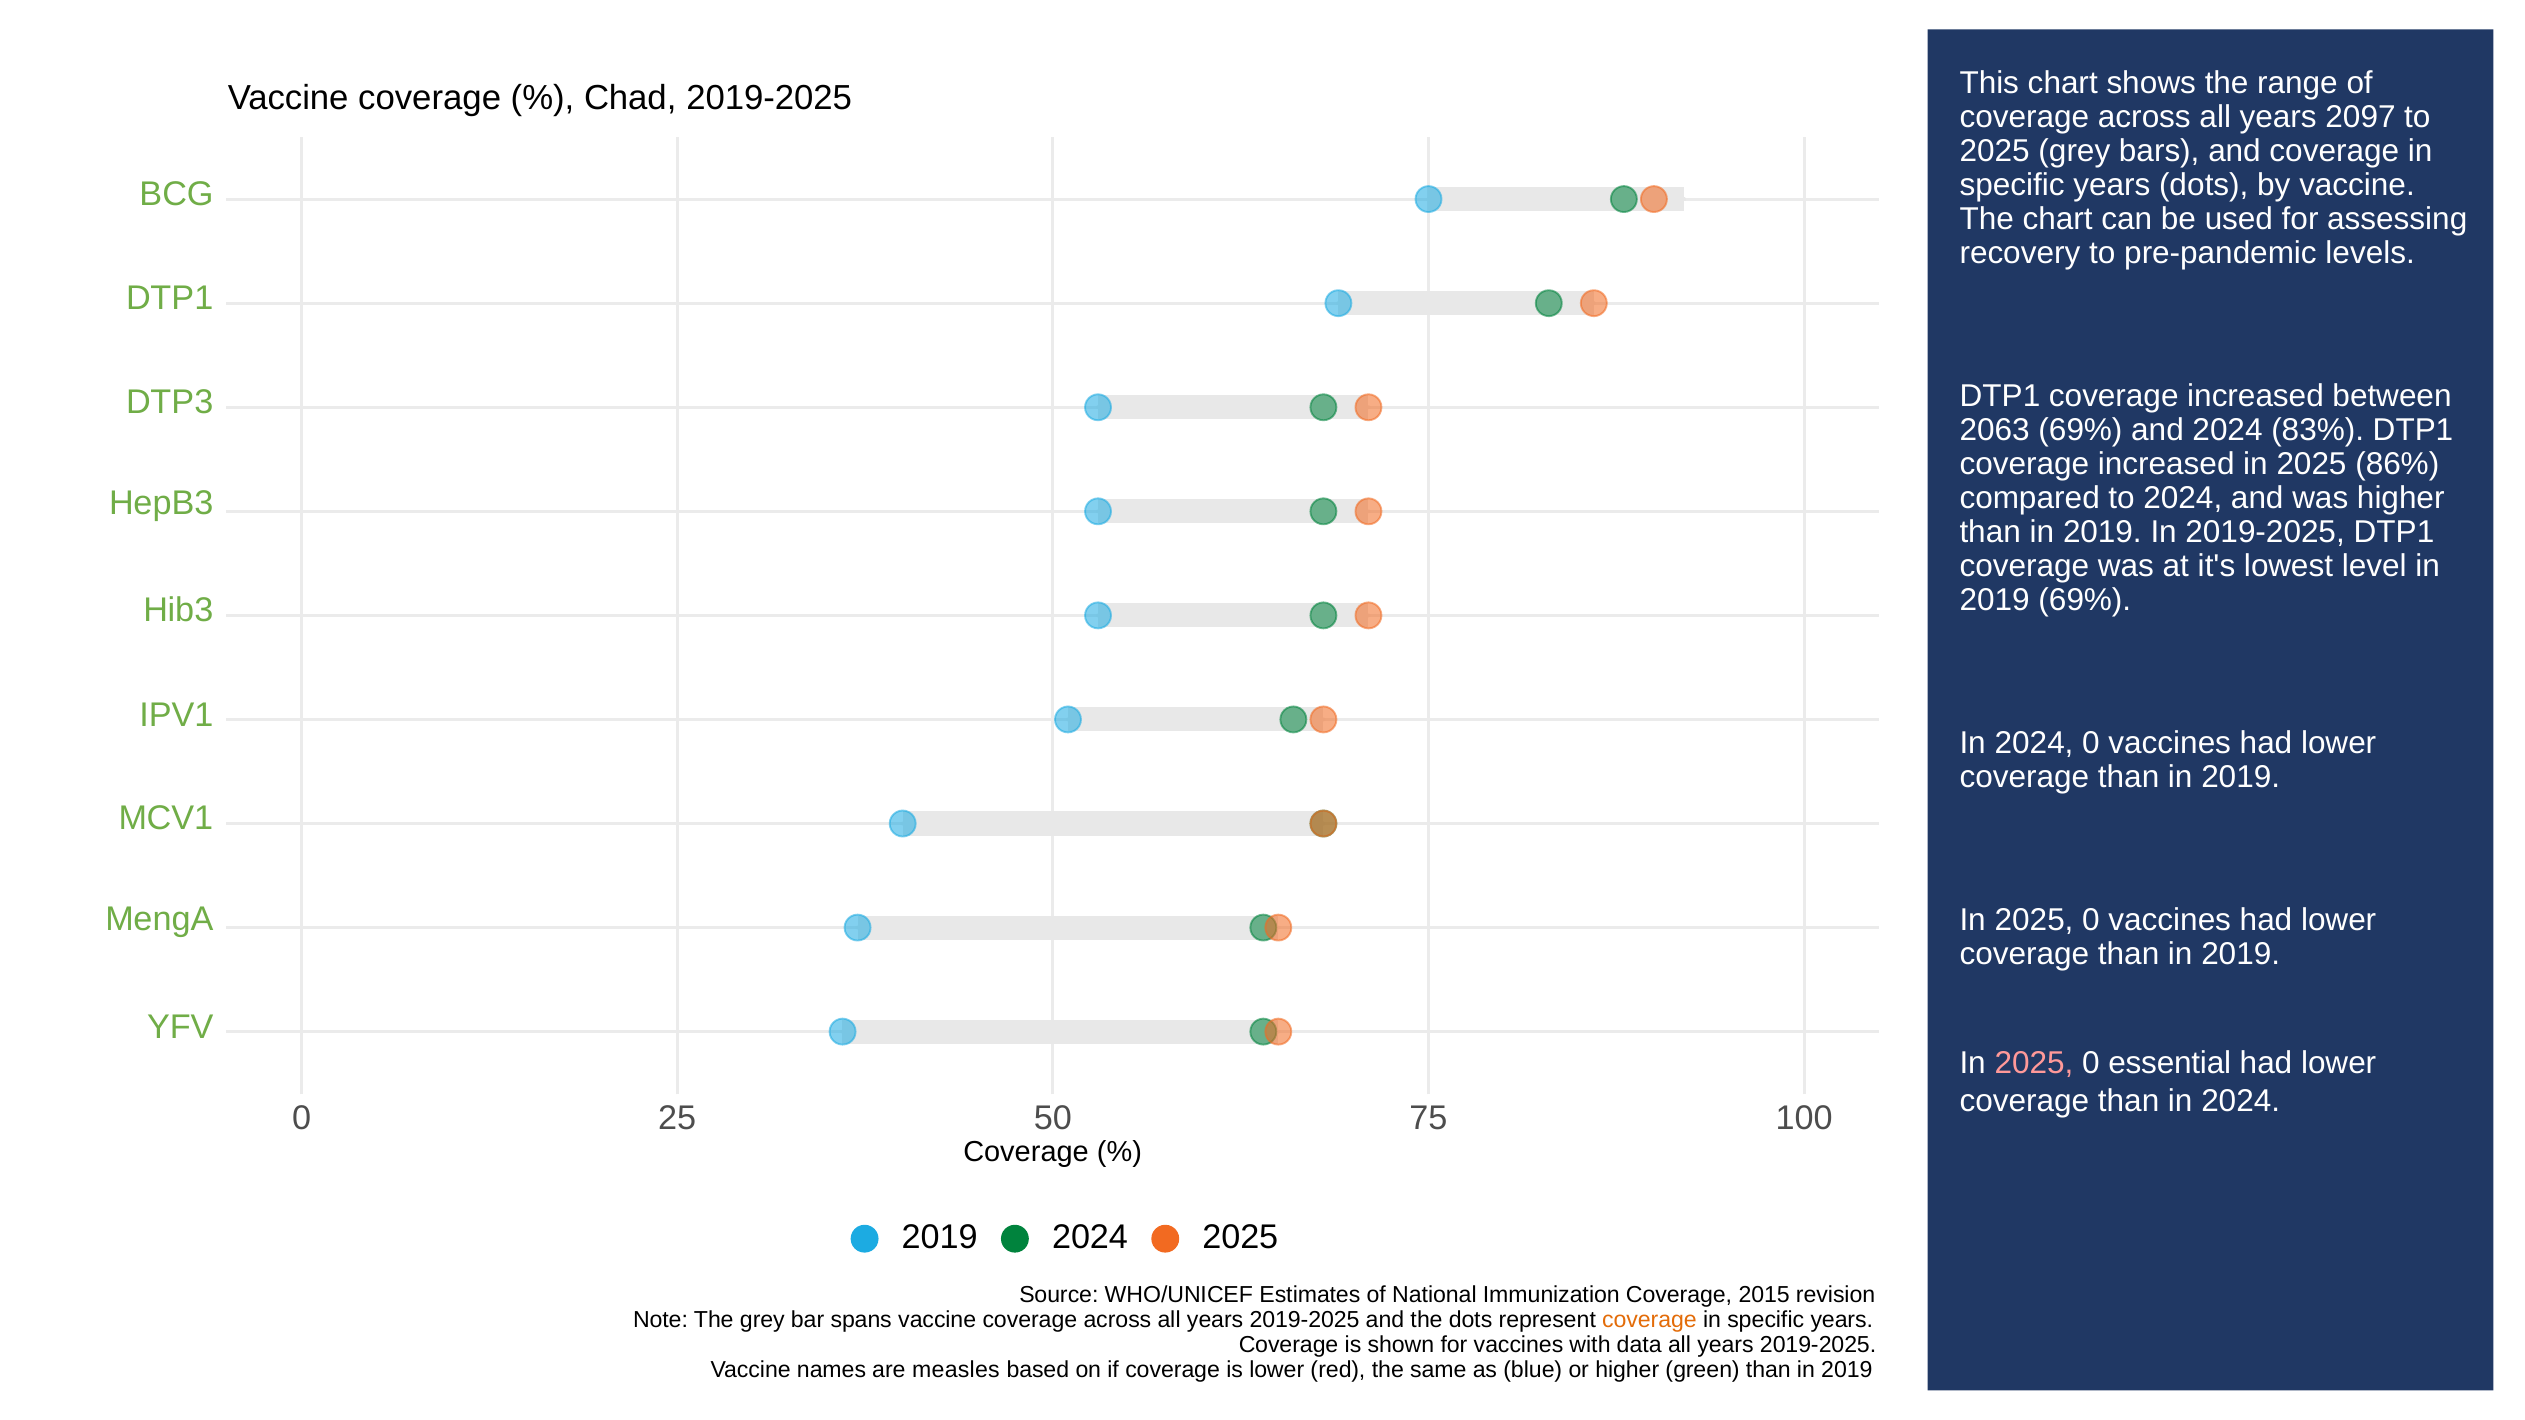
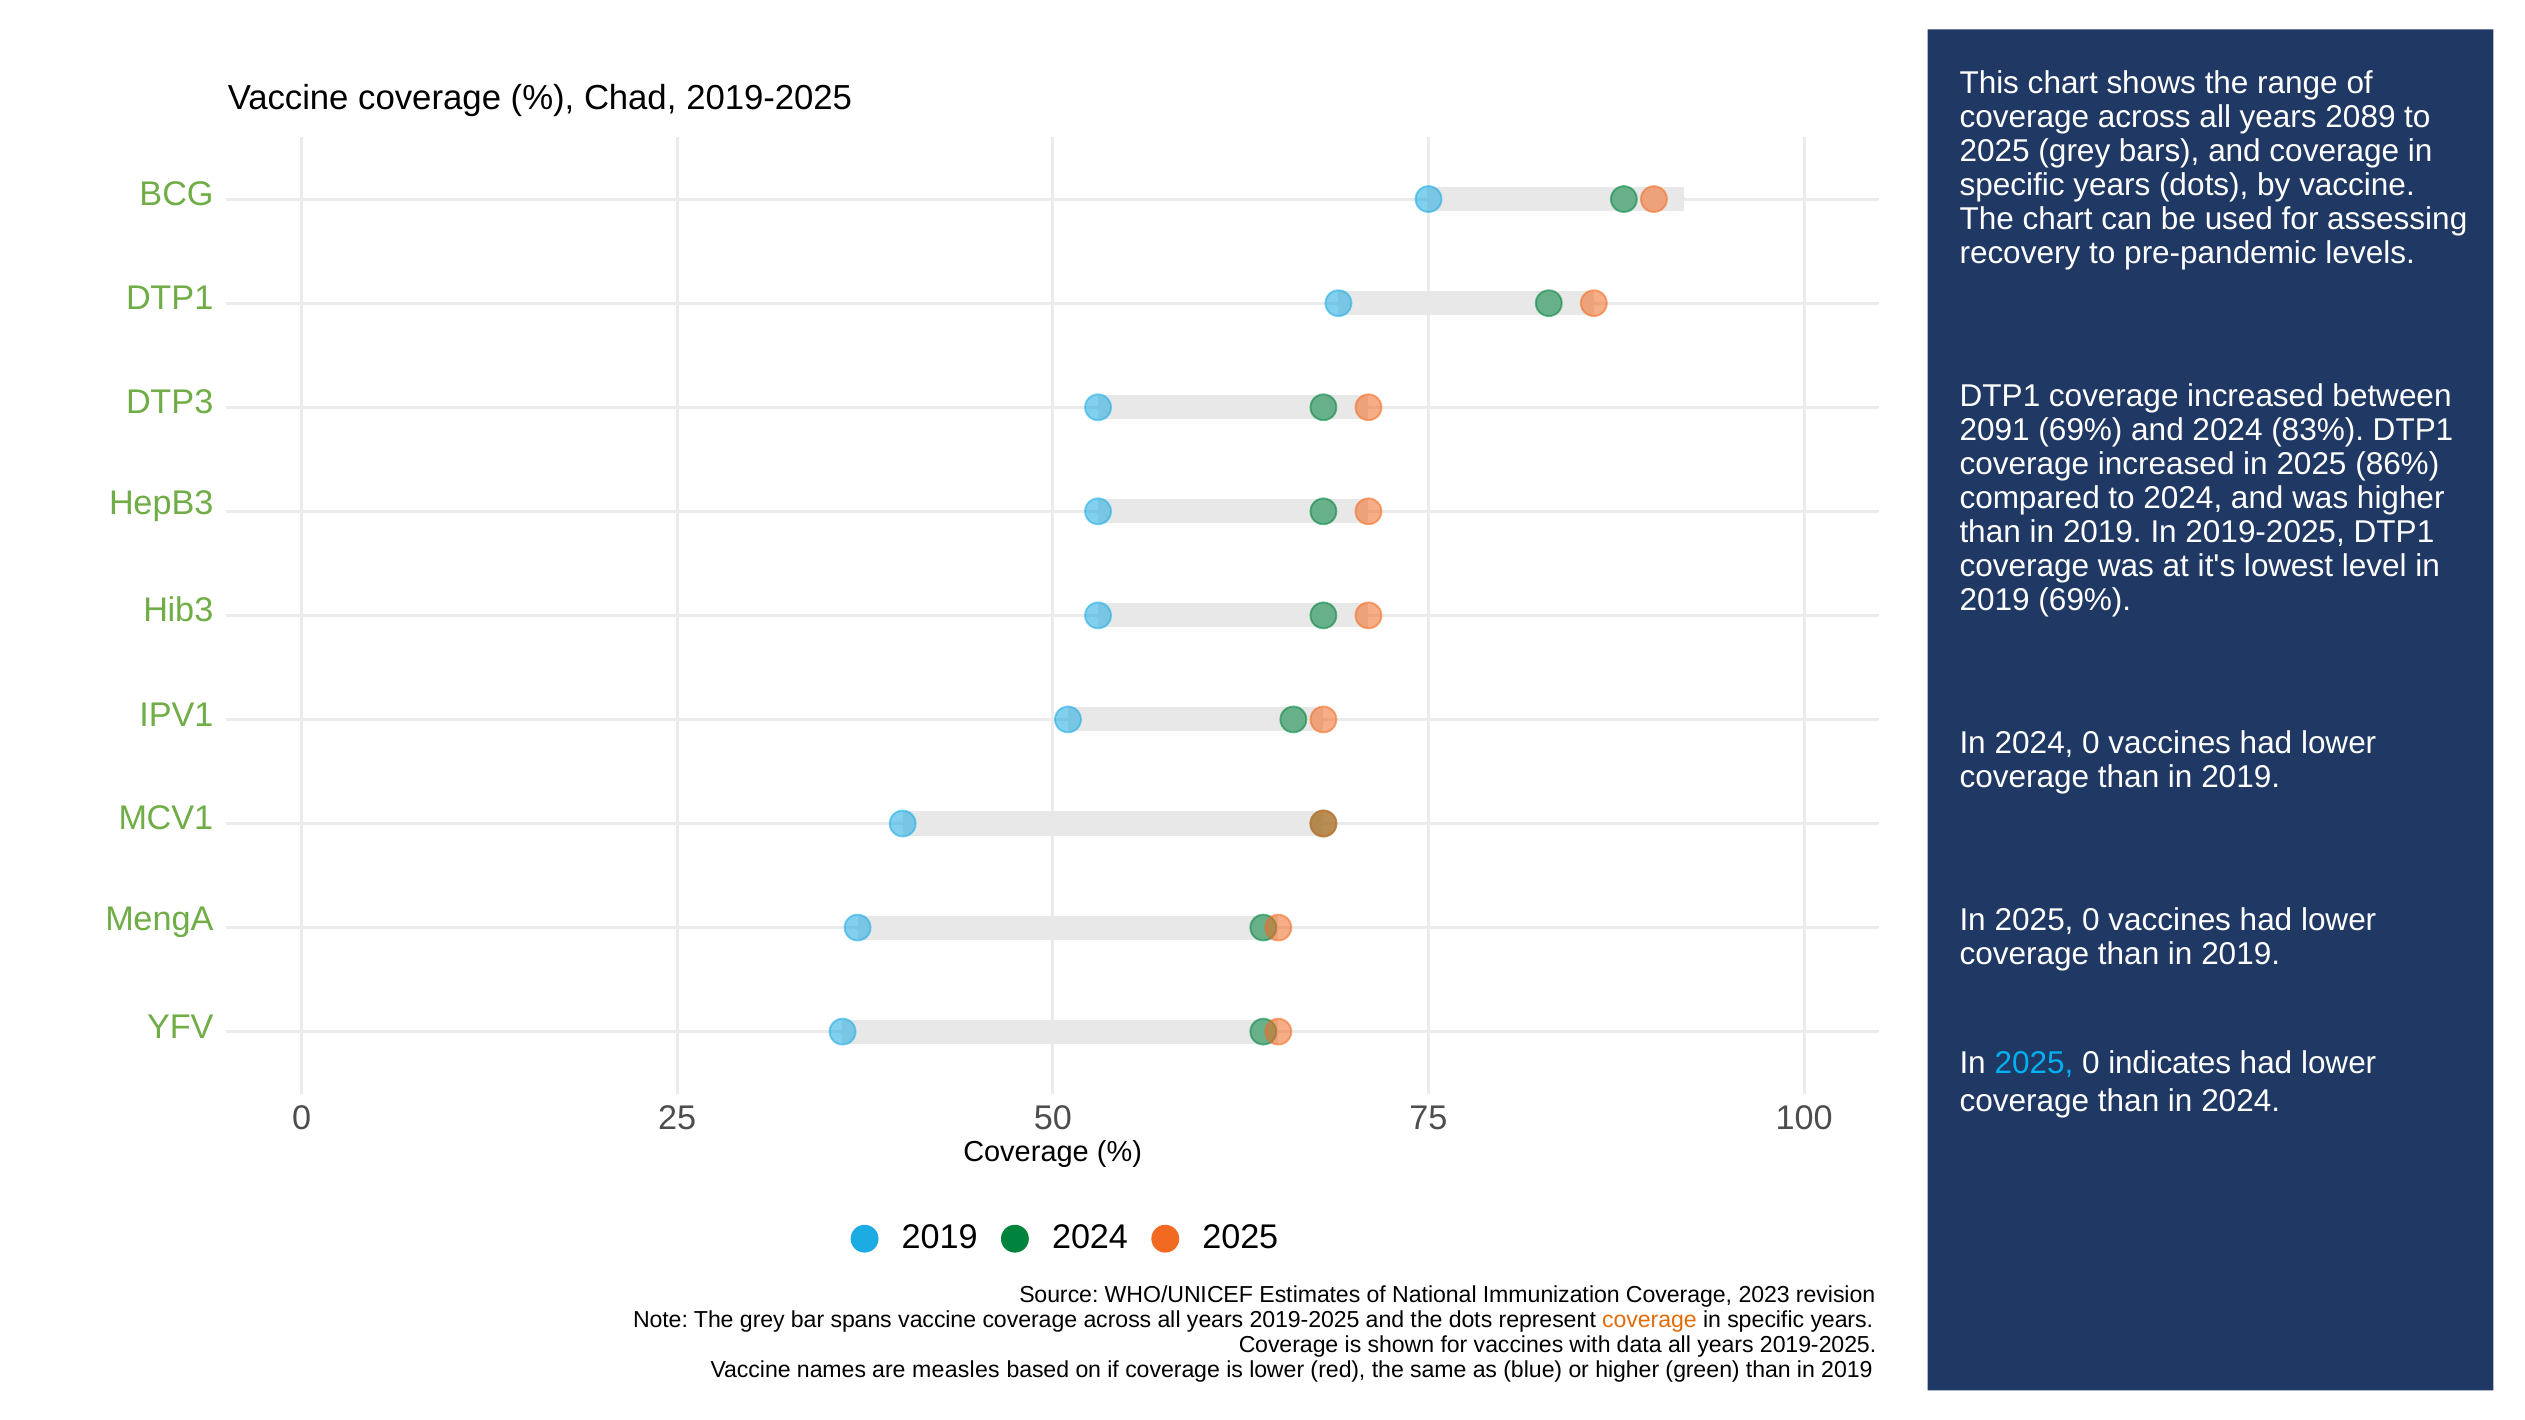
2097: 2097 -> 2089
2063: 2063 -> 2091
2025 at (2034, 1064) colour: pink -> light blue
essential: essential -> indicates
2015: 2015 -> 2023
